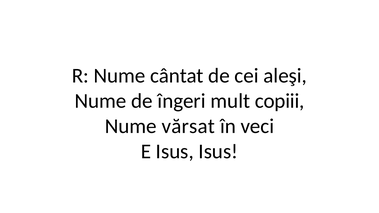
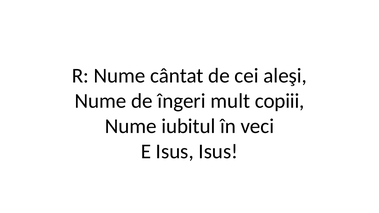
vărsat: vărsat -> iubitul
